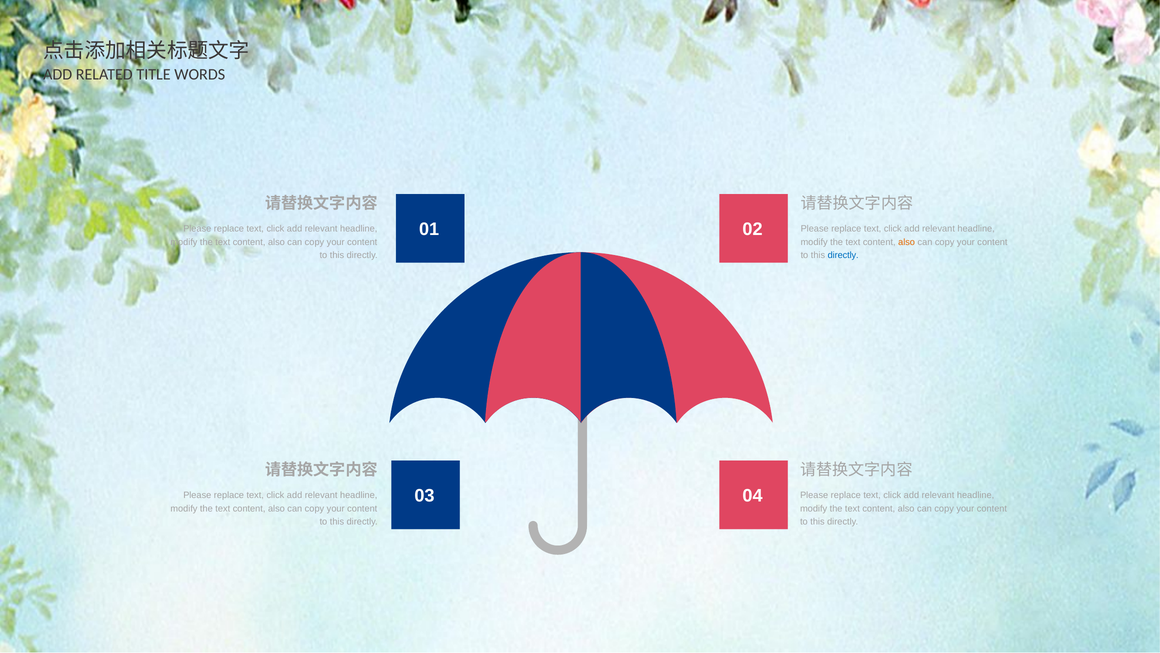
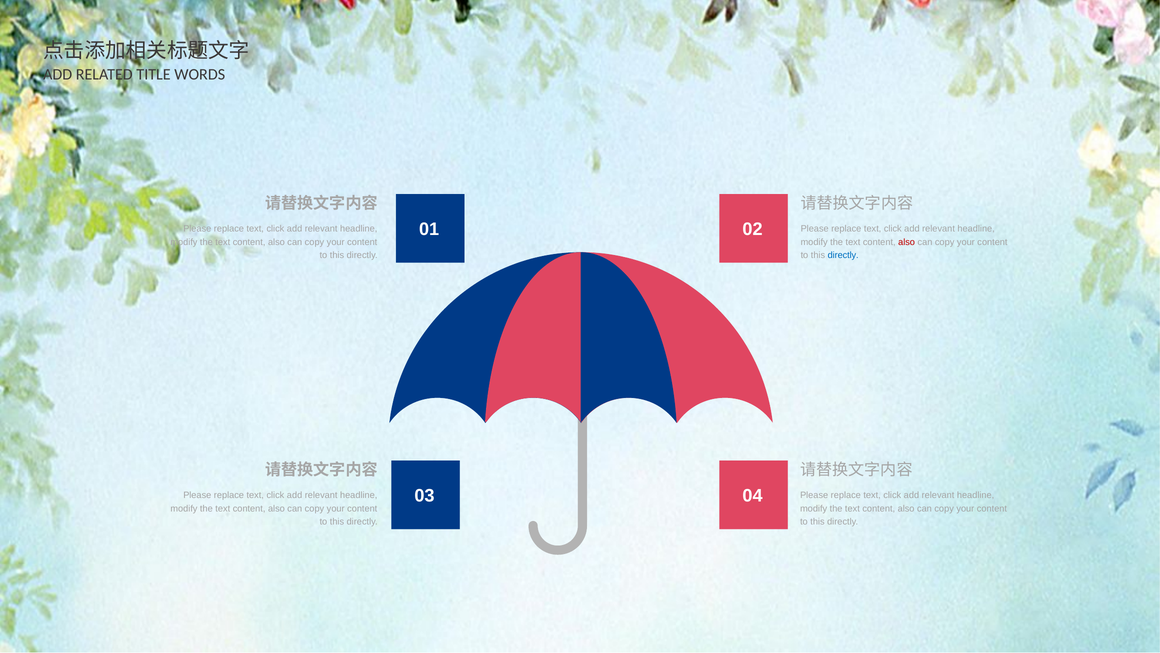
also at (907, 242) colour: orange -> red
